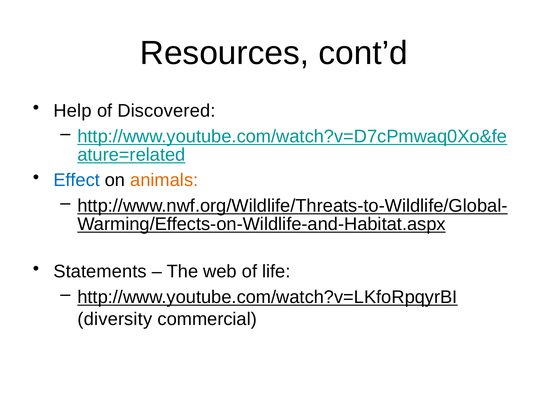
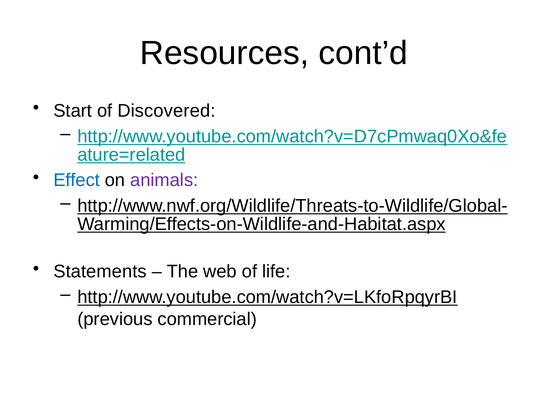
Help: Help -> Start
animals colour: orange -> purple
diversity: diversity -> previous
